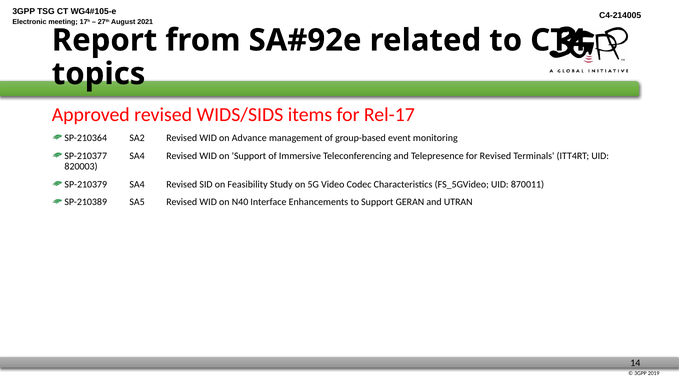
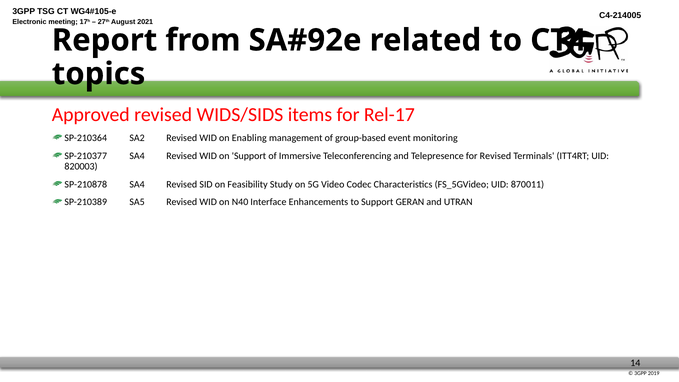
Advance: Advance -> Enabling
SP-210379: SP-210379 -> SP-210878
